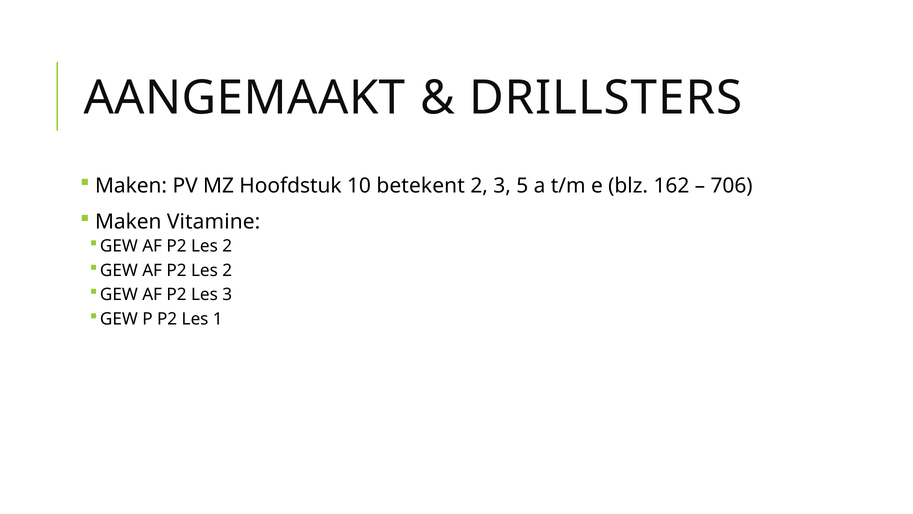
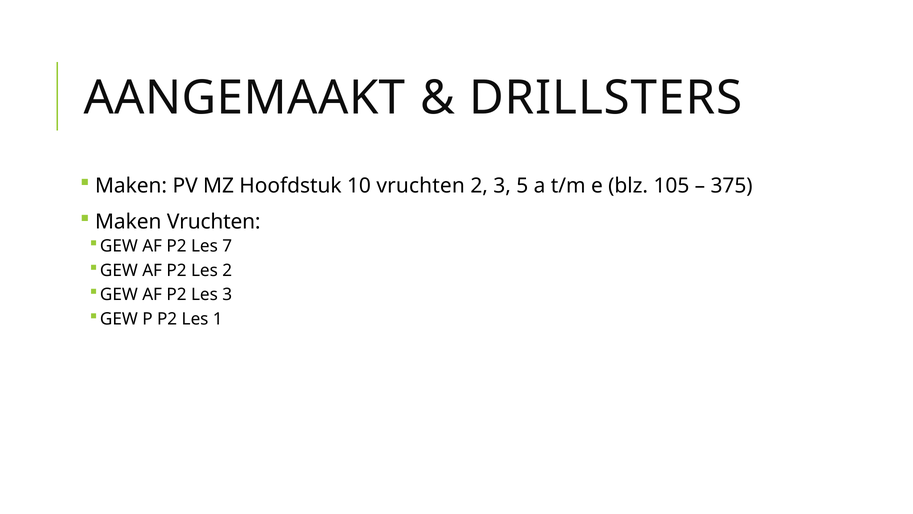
10 betekent: betekent -> vruchten
162: 162 -> 105
706: 706 -> 375
Maken Vitamine: Vitamine -> Vruchten
2 at (227, 246): 2 -> 7
